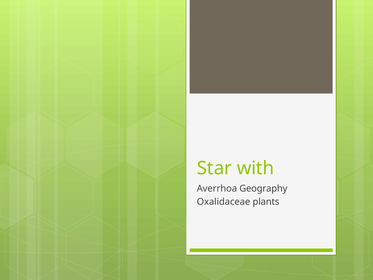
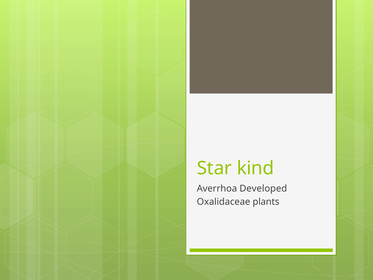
with: with -> kind
Geography: Geography -> Developed
